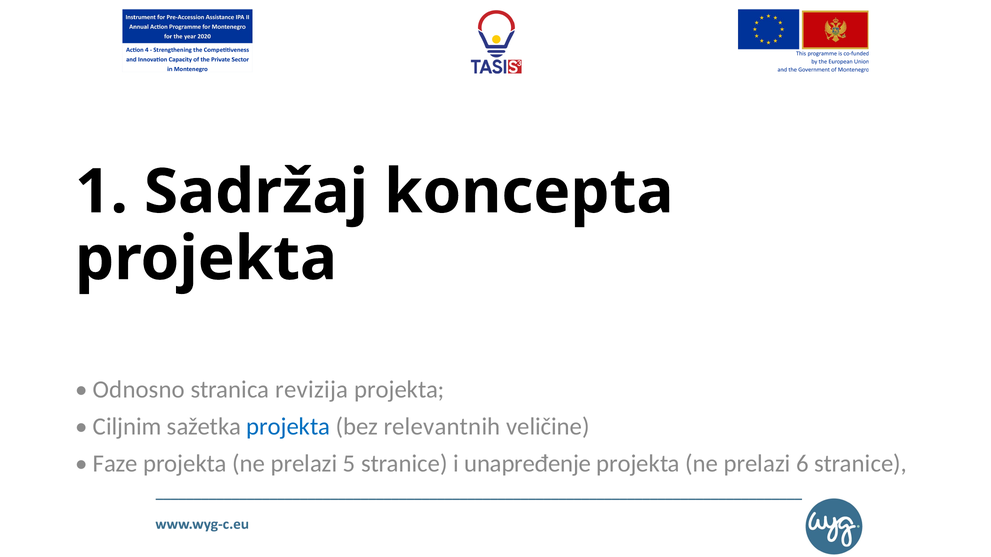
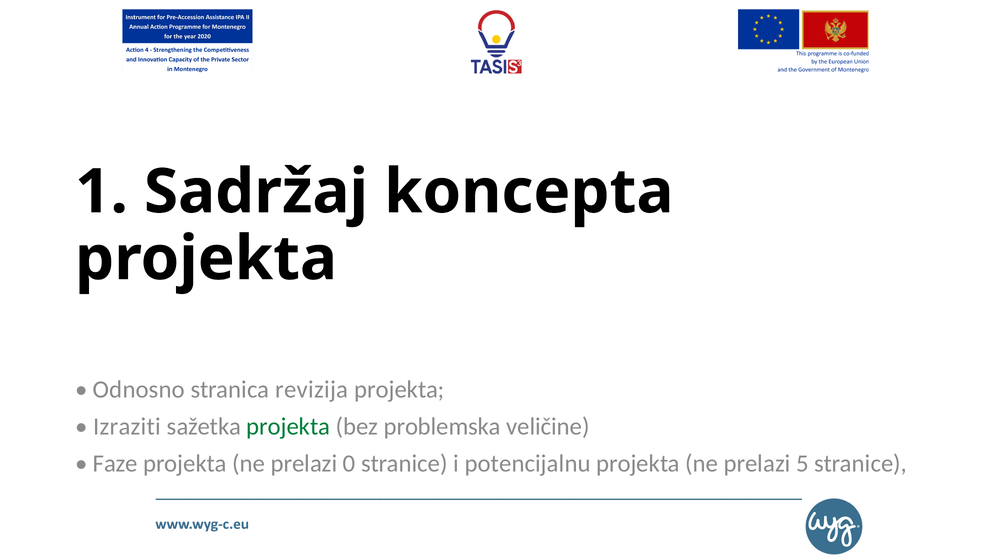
Ciljnim: Ciljnim -> Izraziti
projekta at (288, 427) colour: blue -> green
relevantnih: relevantnih -> problemska
5: 5 -> 0
unapređenje: unapređenje -> potencijalnu
6: 6 -> 5
